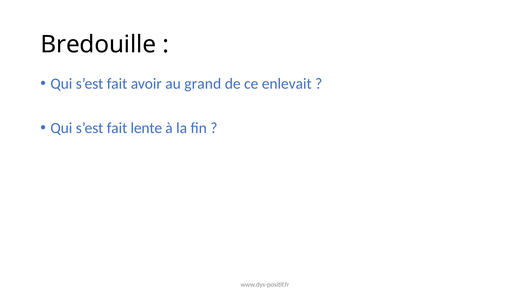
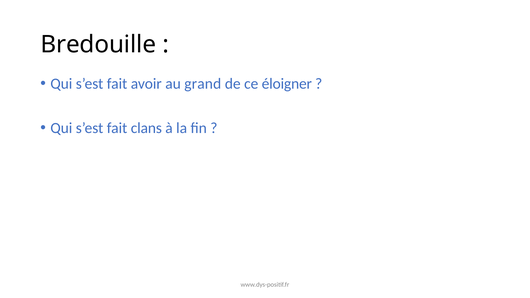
enlevait: enlevait -> éloigner
lente: lente -> clans
